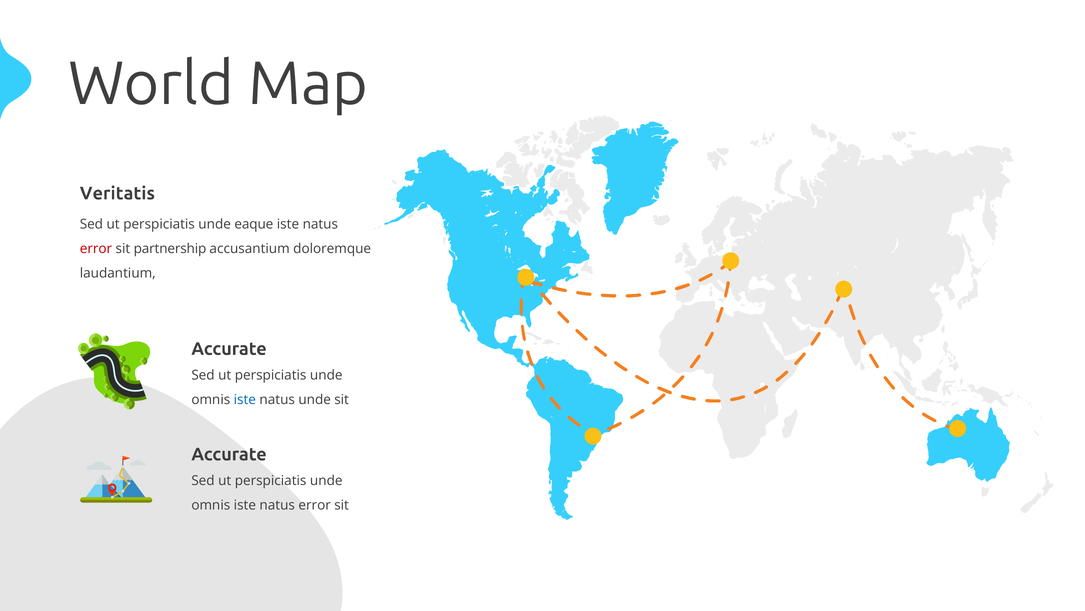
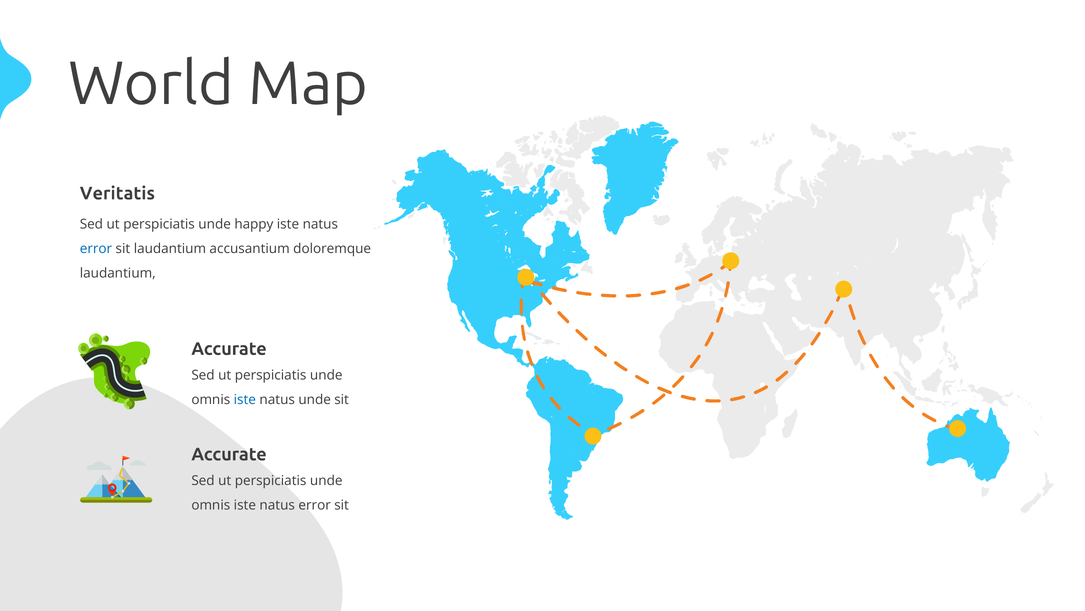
eaque: eaque -> happy
error at (96, 248) colour: red -> blue
sit partnership: partnership -> laudantium
